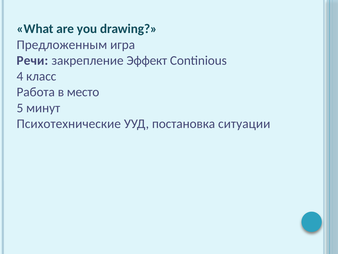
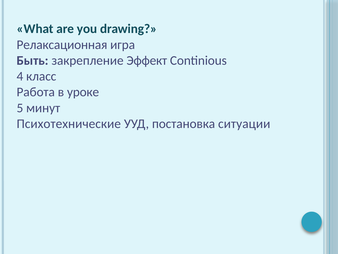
Предложенным: Предложенным -> Релаксационная
Речи: Речи -> Быть
место: место -> уроке
